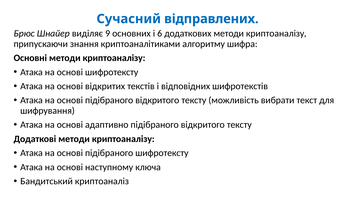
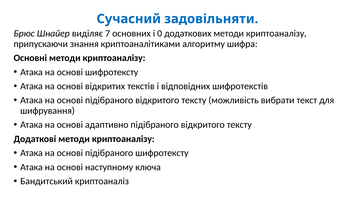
відправлених: відправлених -> задовільняти
9: 9 -> 7
6: 6 -> 0
